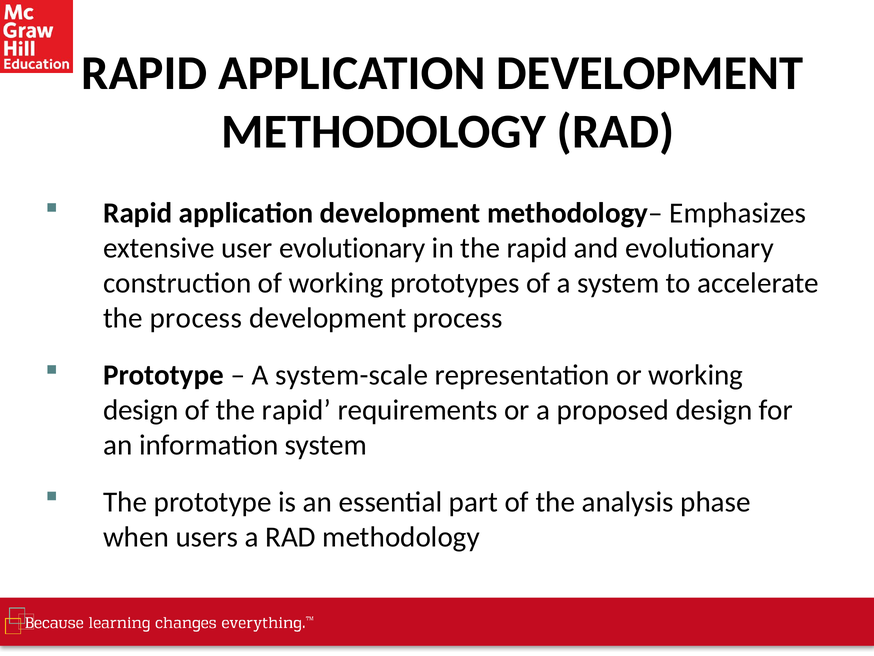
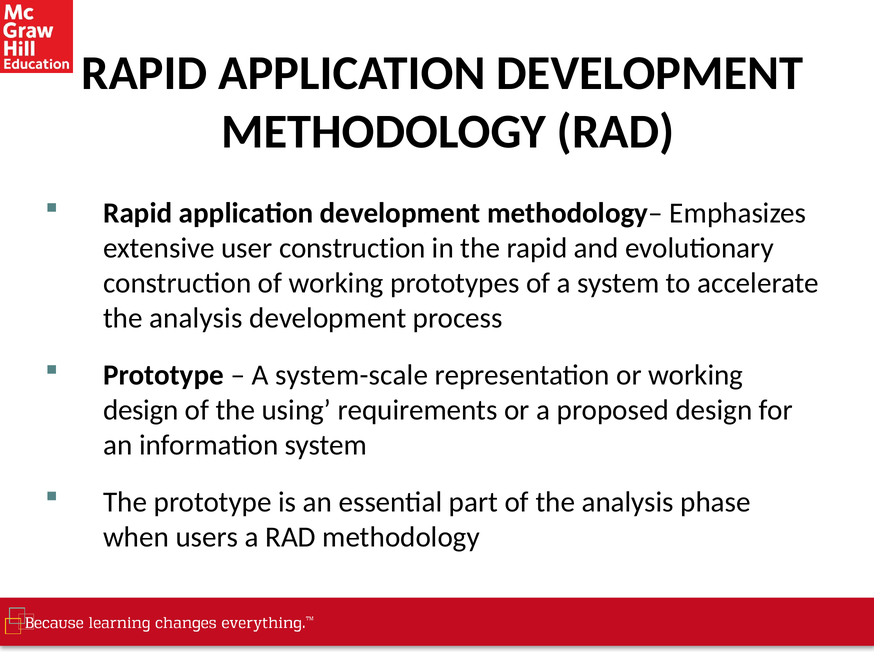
user evolutionary: evolutionary -> construction
process at (196, 318): process -> analysis
of the rapid: rapid -> using
